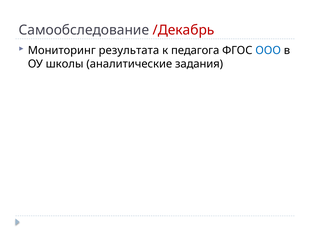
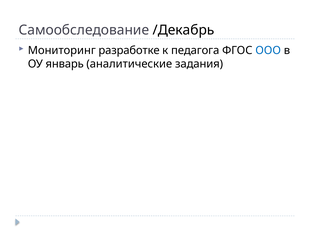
/Декабрь colour: red -> black
результата: результата -> разработке
школы: школы -> январь
